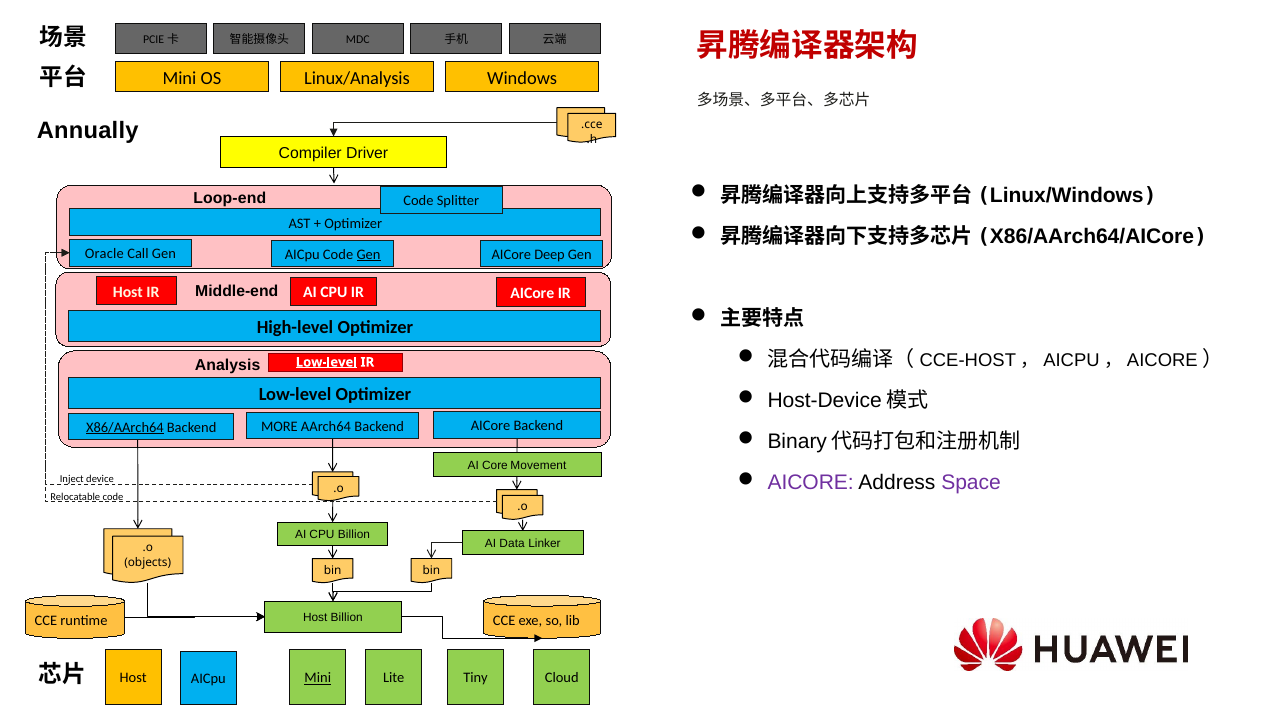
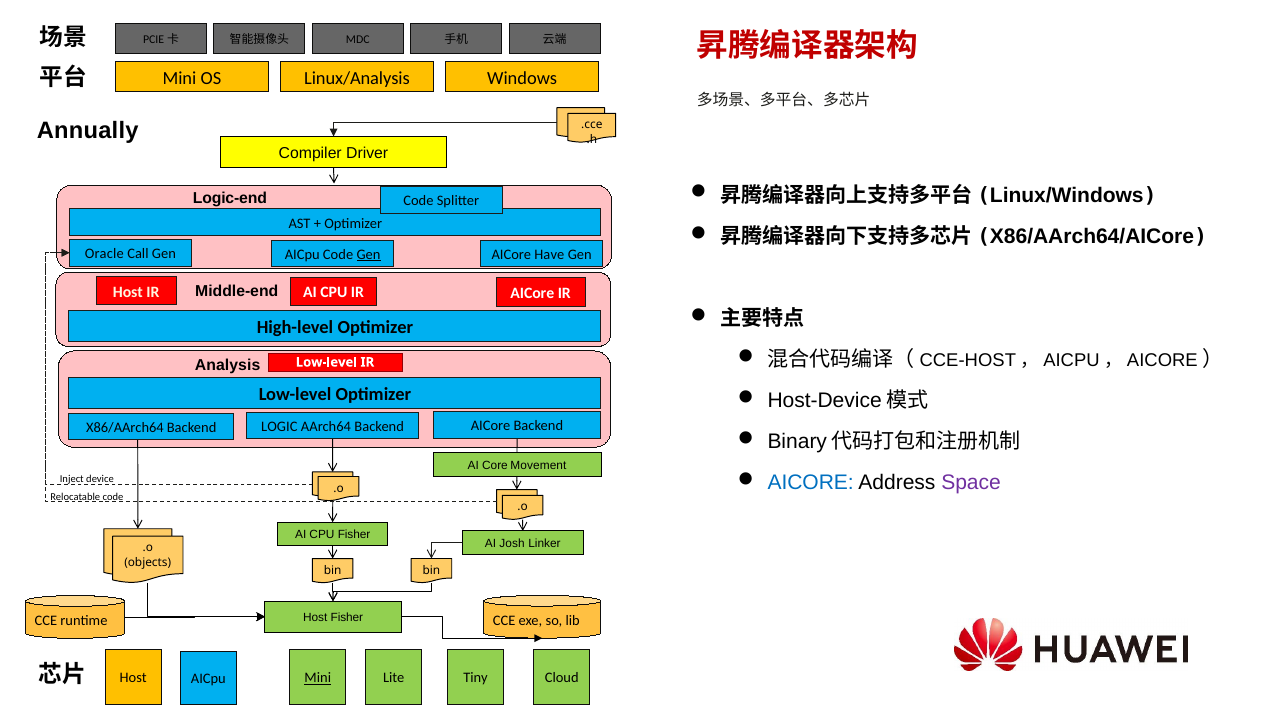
Loop-end: Loop-end -> Logic-end
Deep: Deep -> Have
Low-level at (326, 362) underline: present -> none
MORE: MORE -> LOGIC
X86/AArch64 underline: present -> none
AICORE at (811, 483) colour: purple -> blue
CPU Billion: Billion -> Fisher
Data: Data -> Josh
Host Billion: Billion -> Fisher
